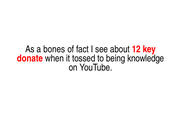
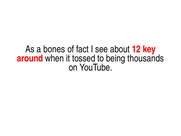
donate: donate -> around
knowledge: knowledge -> thousands
